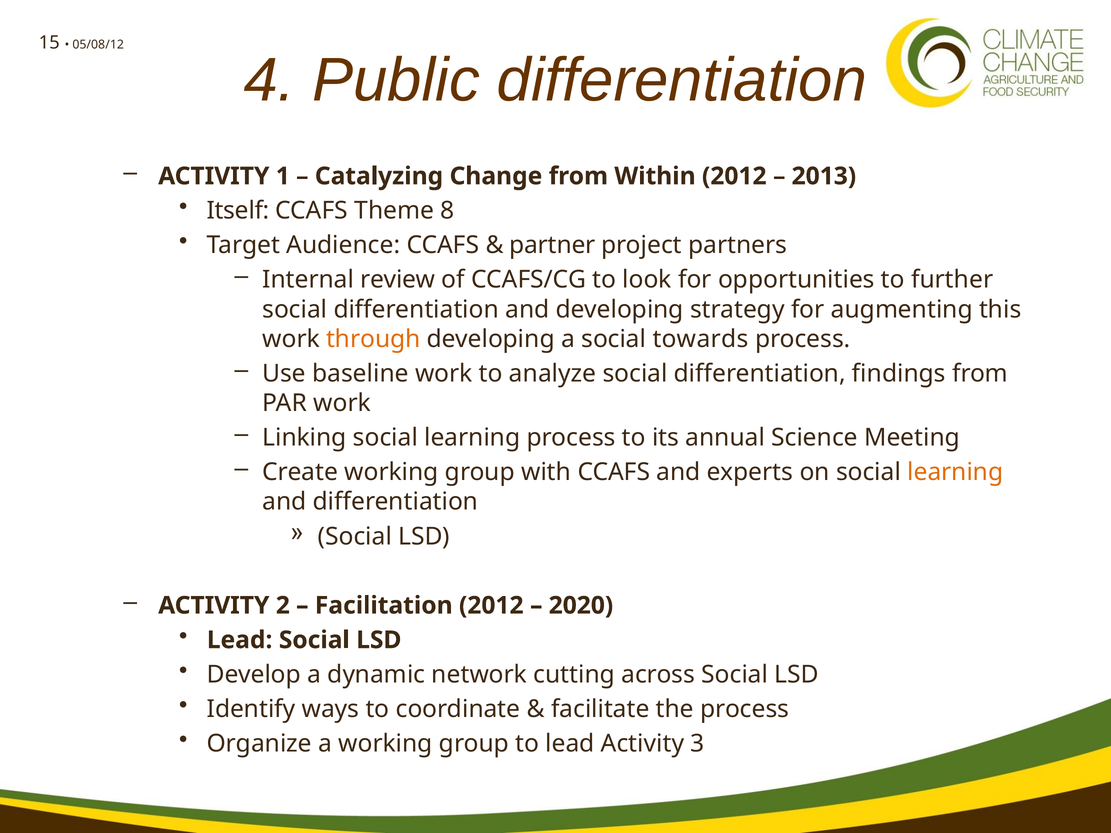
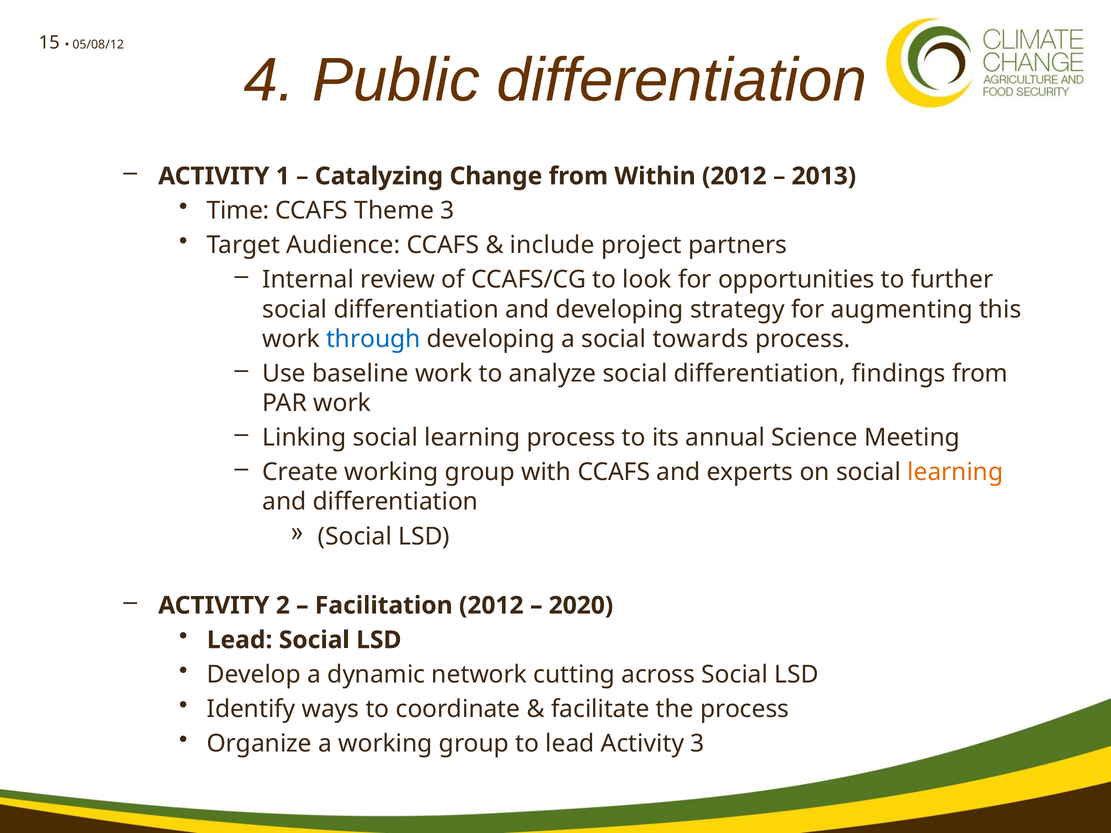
Itself: Itself -> Time
Theme 8: 8 -> 3
partner: partner -> include
through colour: orange -> blue
